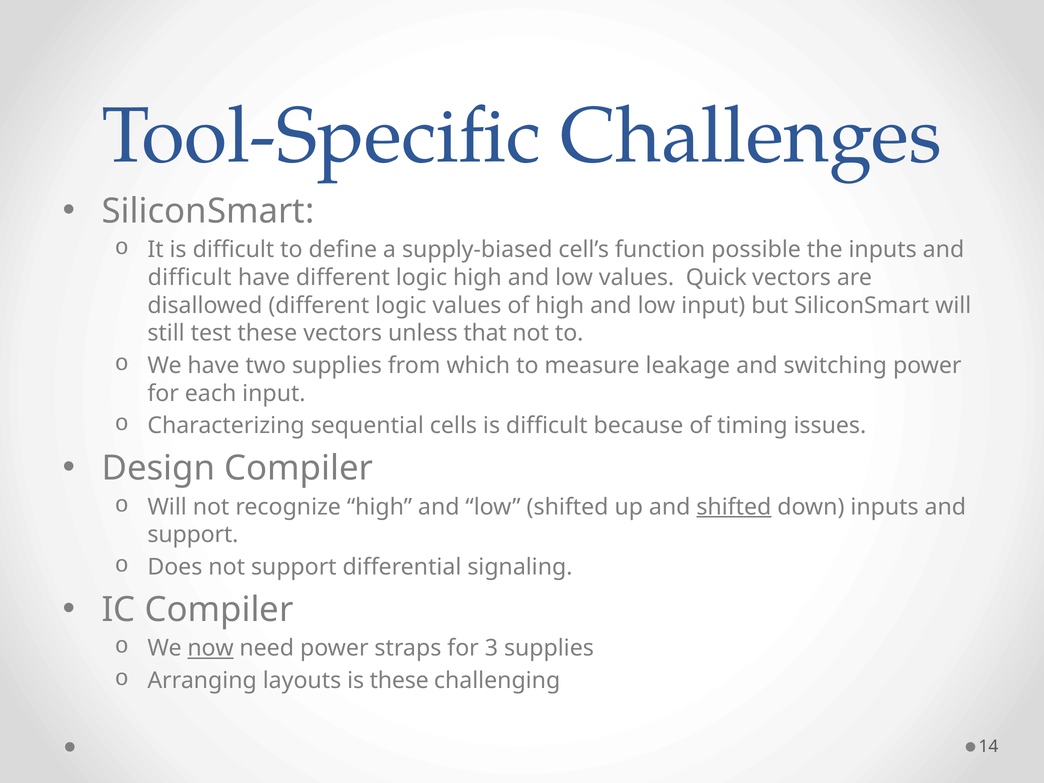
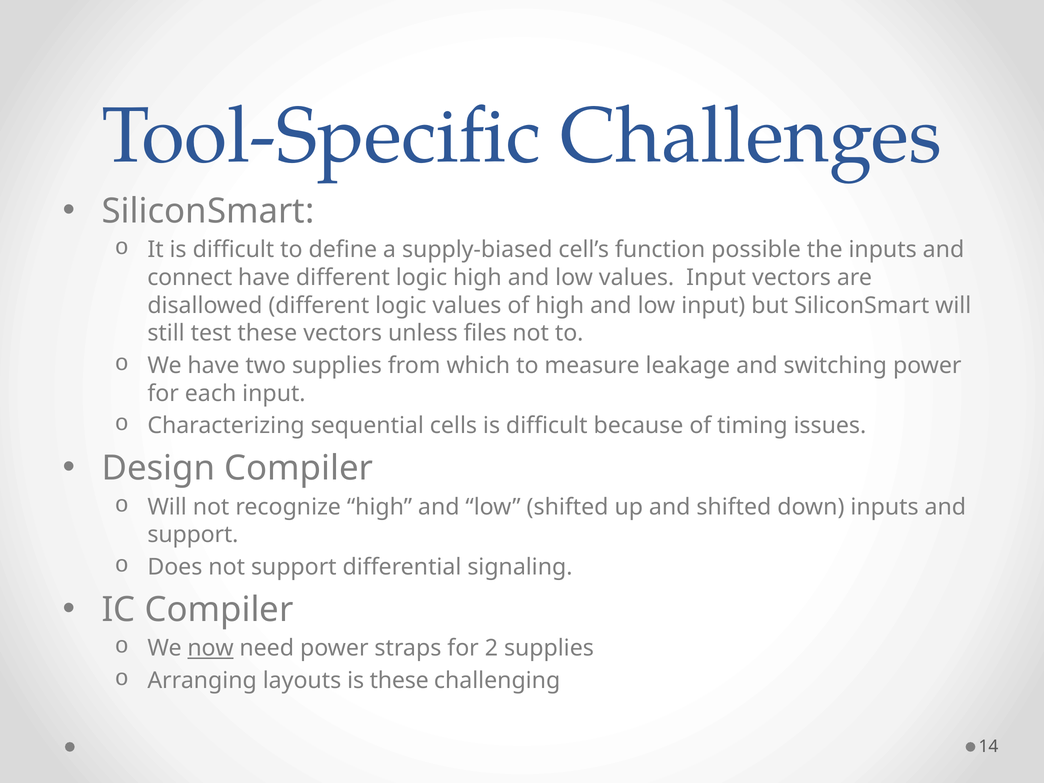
difficult at (190, 278): difficult -> connect
values Quick: Quick -> Input
that: that -> files
shifted at (734, 507) underline: present -> none
3: 3 -> 2
